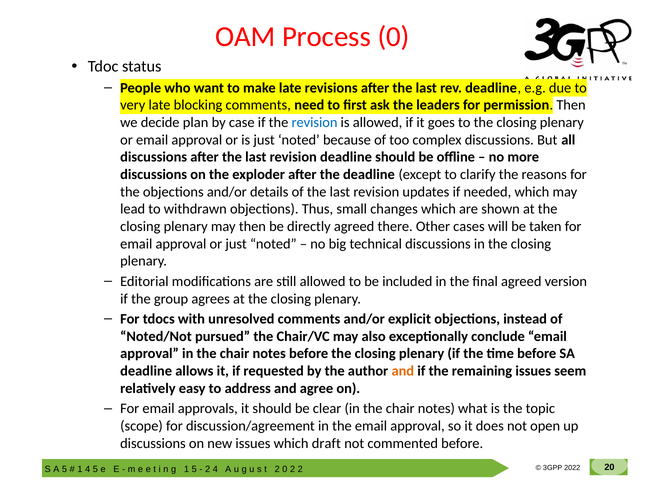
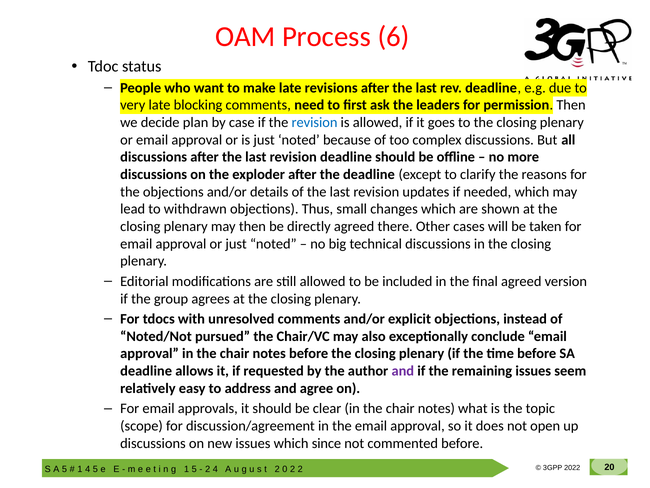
Process 0: 0 -> 6
and at (403, 371) colour: orange -> purple
draft: draft -> since
